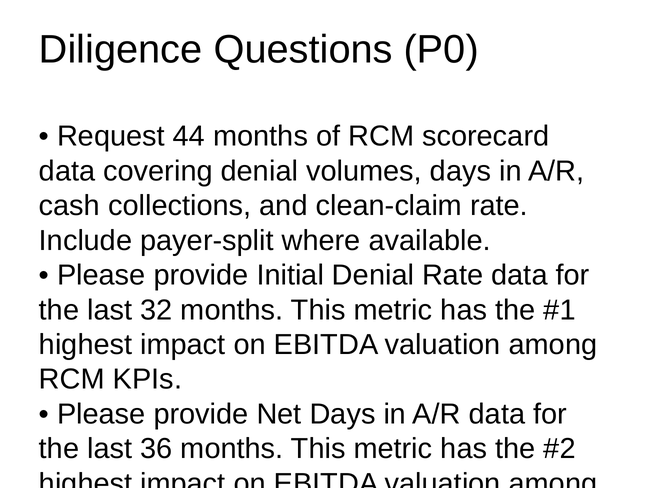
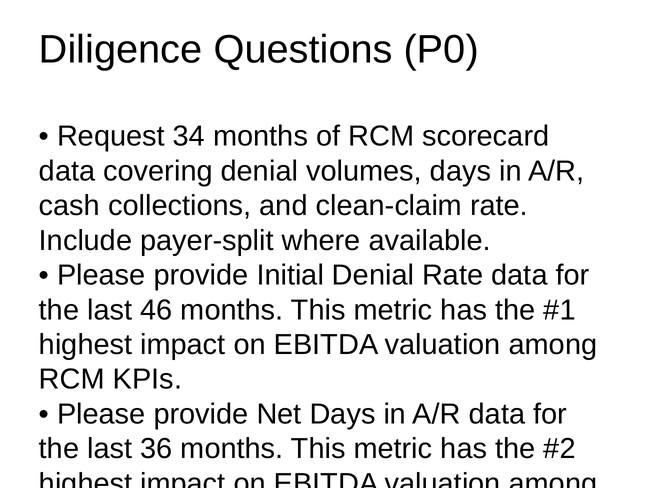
44: 44 -> 34
32: 32 -> 46
